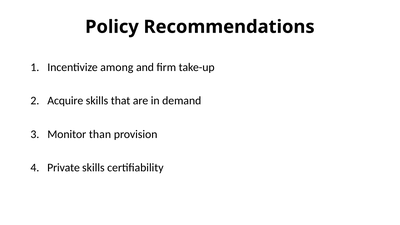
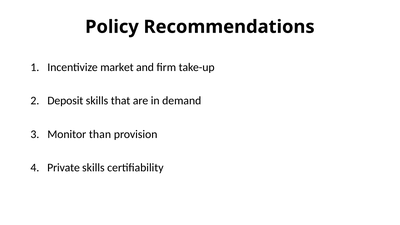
among: among -> market
Acquire: Acquire -> Deposit
